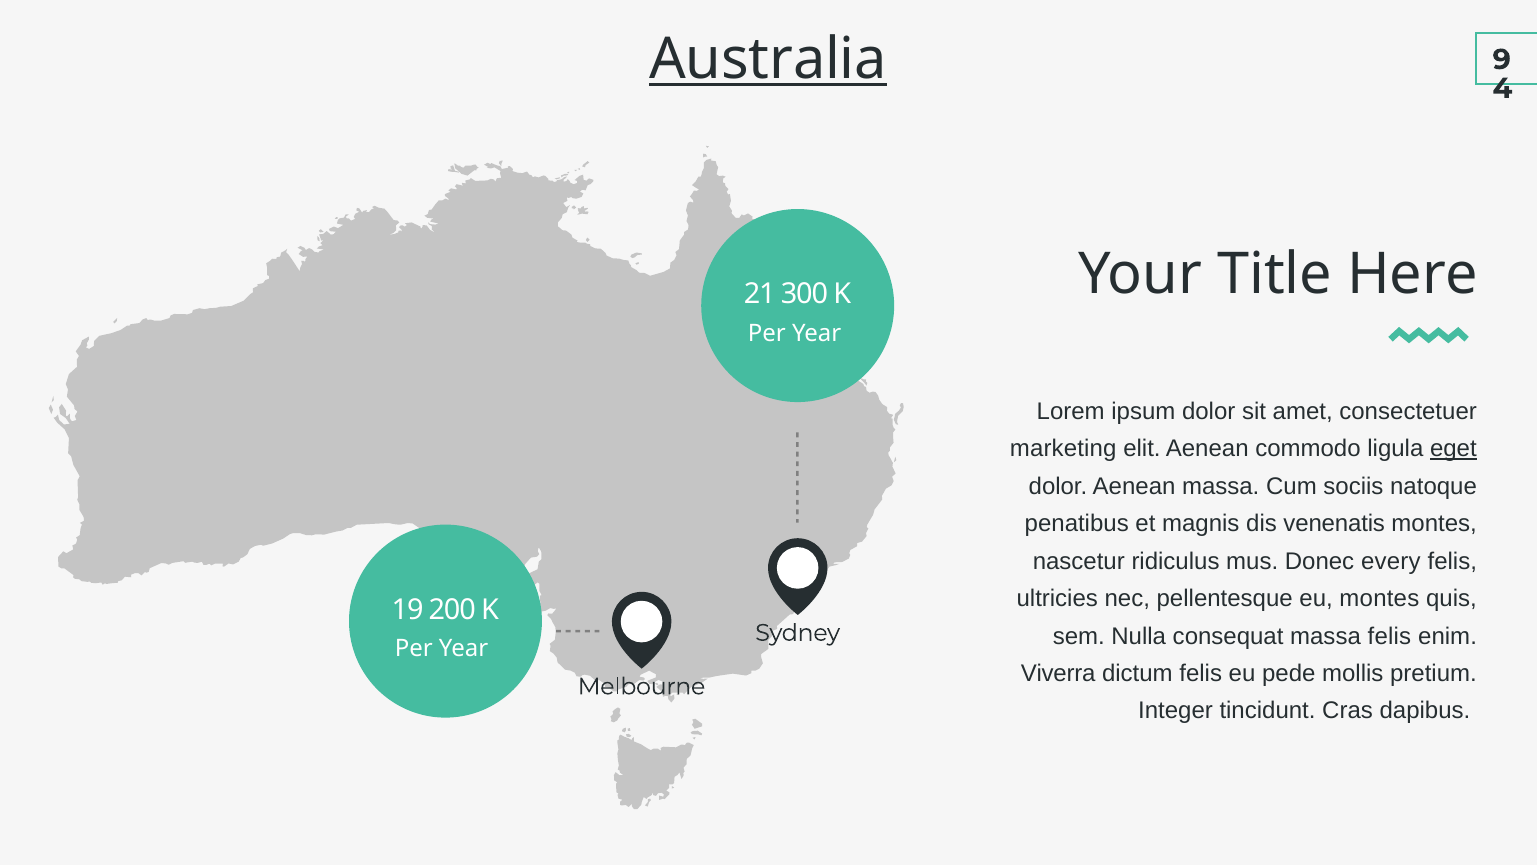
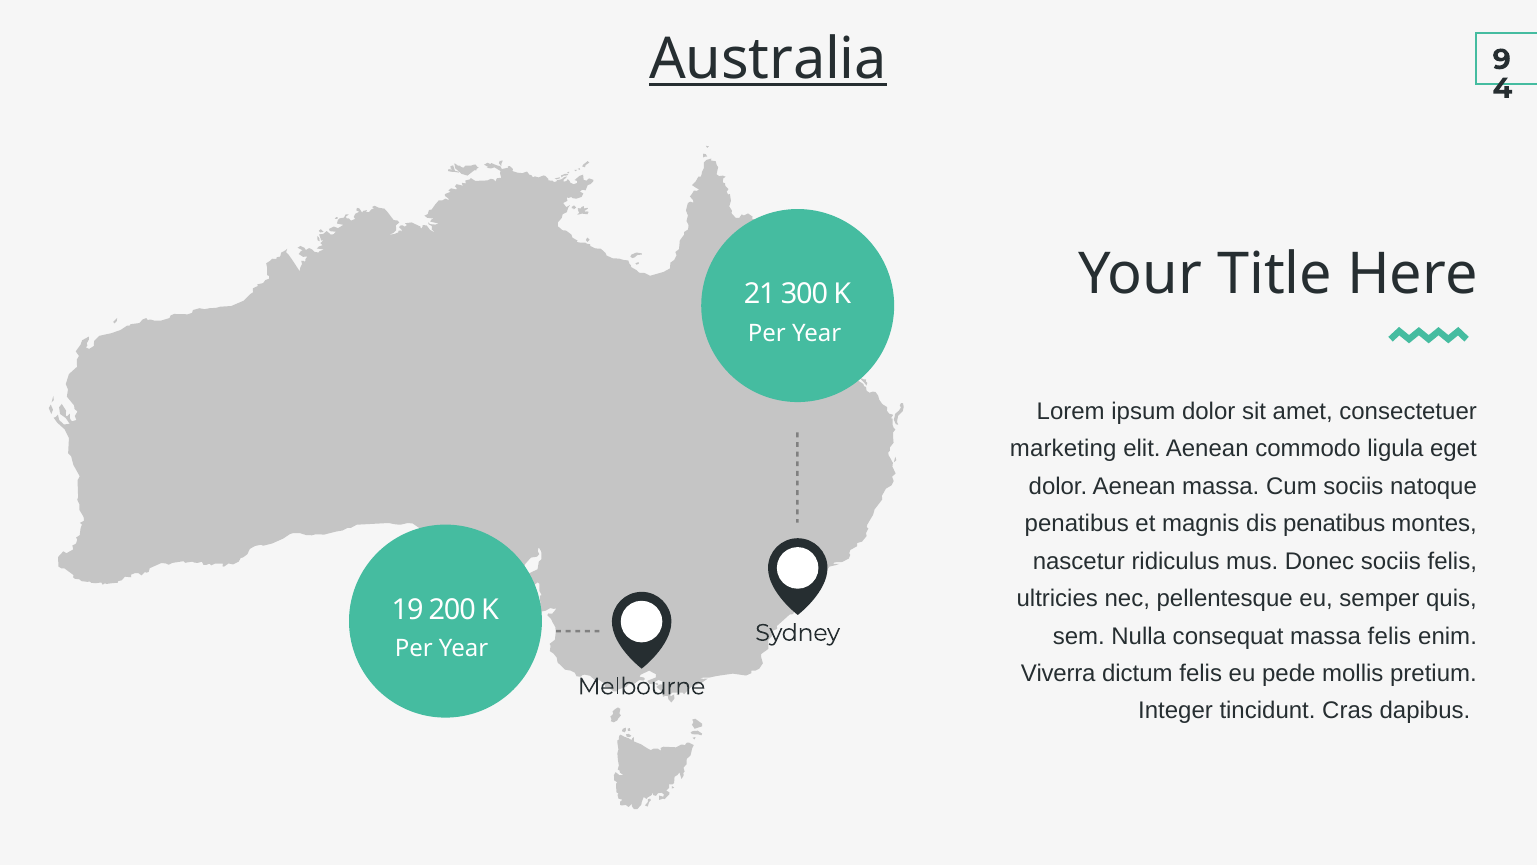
eget underline: present -> none
dis venenatis: venenatis -> penatibus
Donec every: every -> sociis
eu montes: montes -> semper
